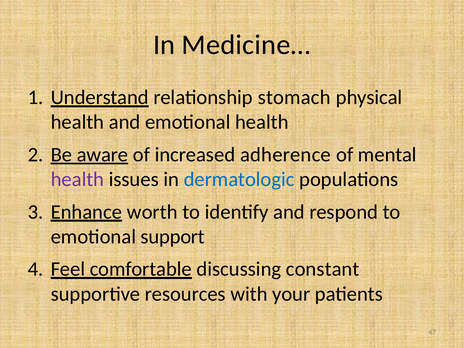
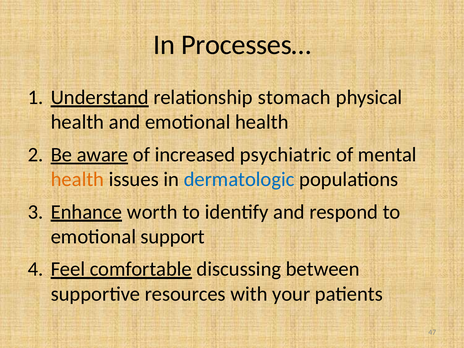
Medicine…: Medicine… -> Processes…
adherence: adherence -> psychiatric
health at (77, 179) colour: purple -> orange
constant: constant -> between
